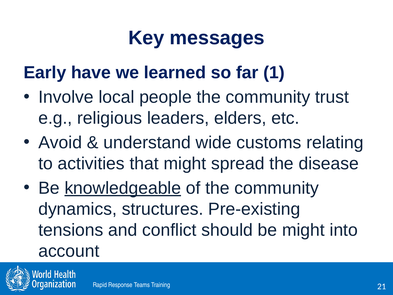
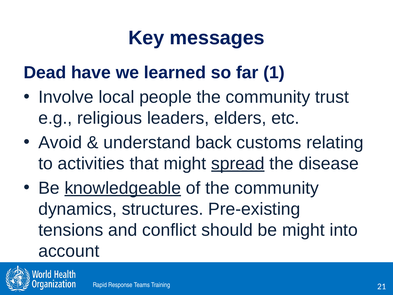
Early: Early -> Dead
wide: wide -> back
spread underline: none -> present
